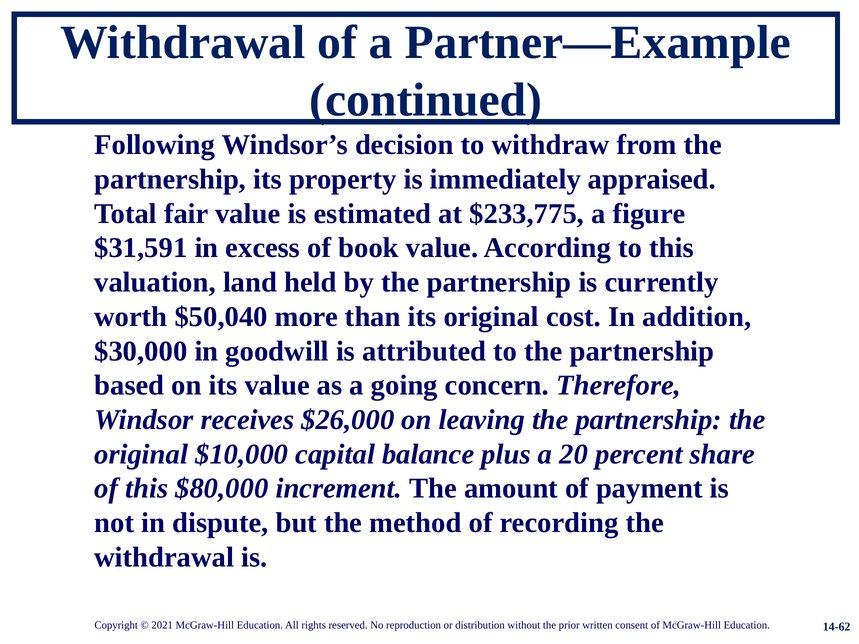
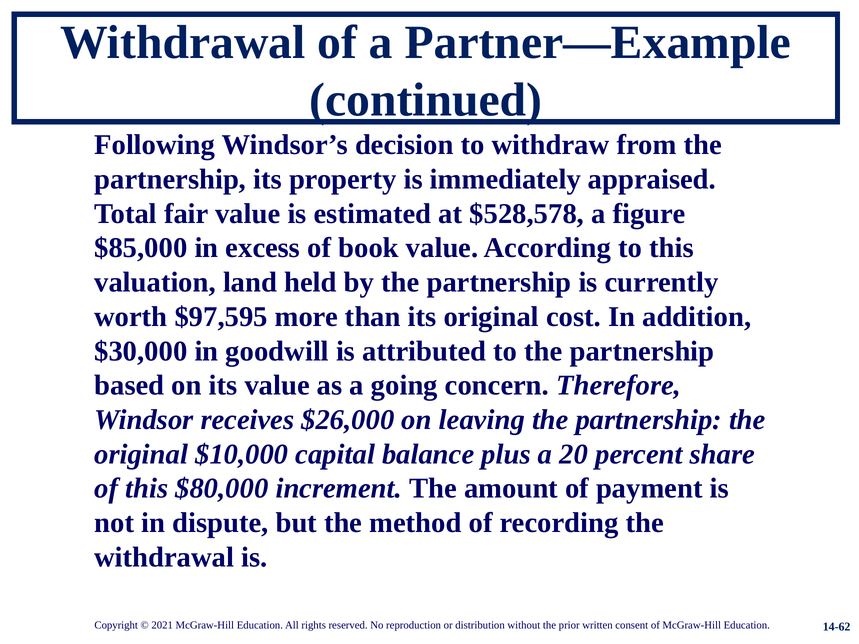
$233,775: $233,775 -> $528,578
$31,591: $31,591 -> $85,000
$50,040: $50,040 -> $97,595
